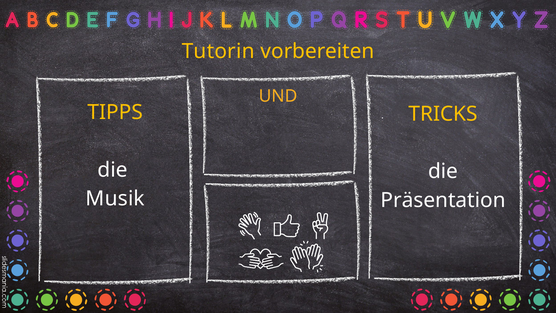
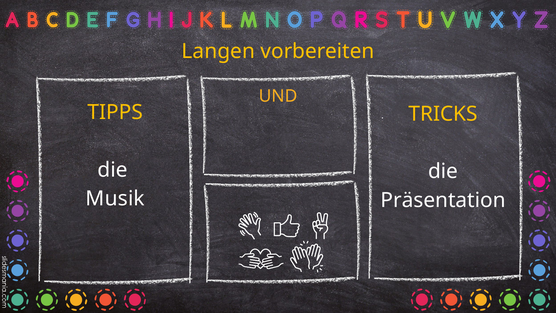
Tutorin: Tutorin -> Langen
